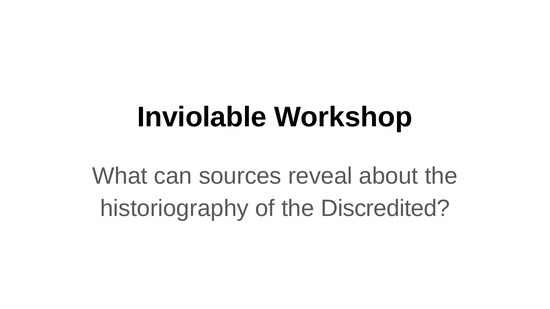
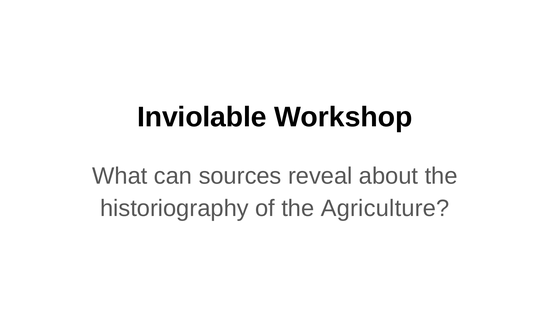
Discredited: Discredited -> Agriculture
